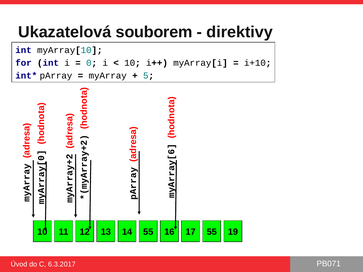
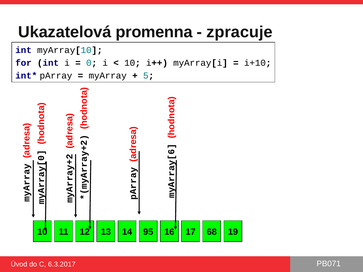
souborem: souborem -> promenna
direktivy: direktivy -> zpracuje
14 55: 55 -> 95
17 55: 55 -> 68
